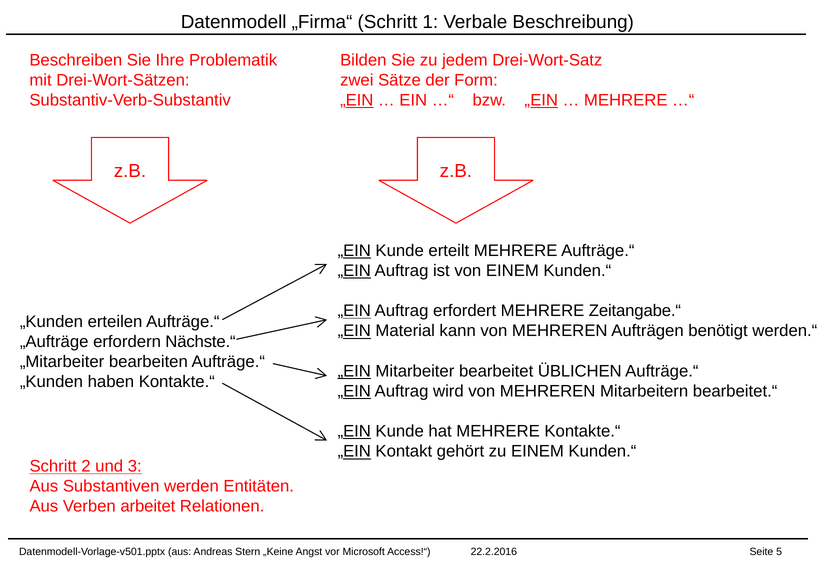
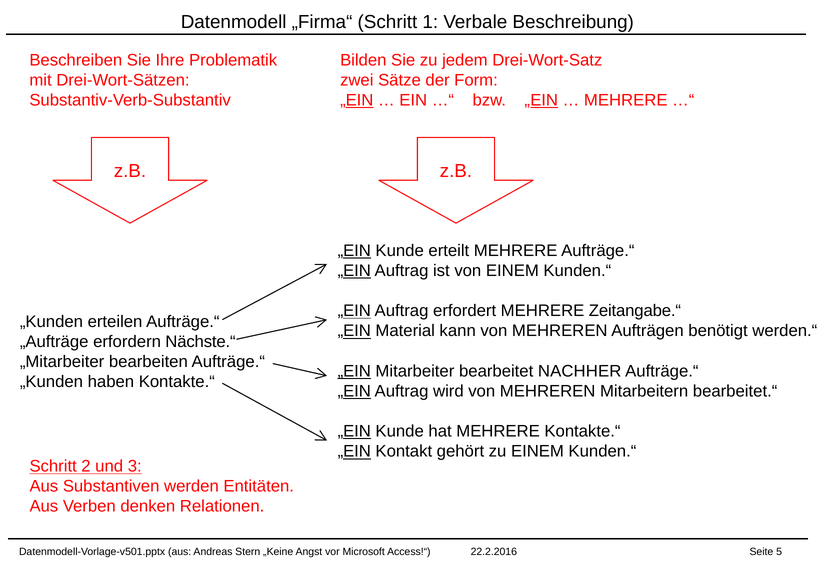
ÜBLICHEN: ÜBLICHEN -> NACHHER
arbeitet: arbeitet -> denken
